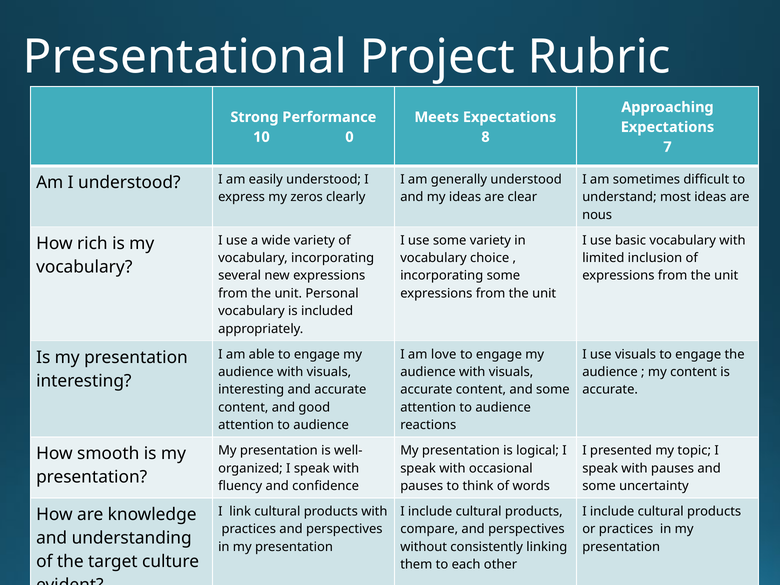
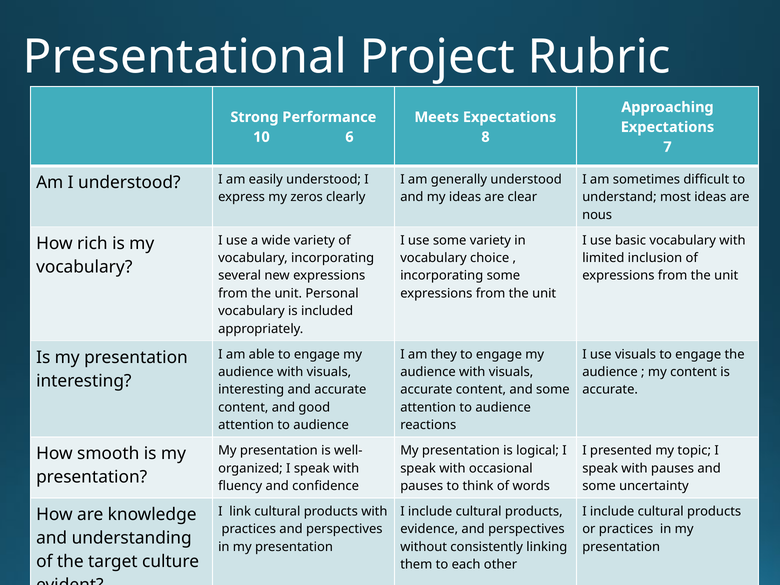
0: 0 -> 6
love: love -> they
compare: compare -> evidence
